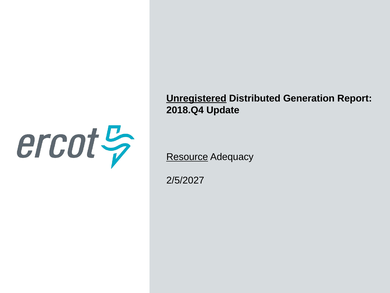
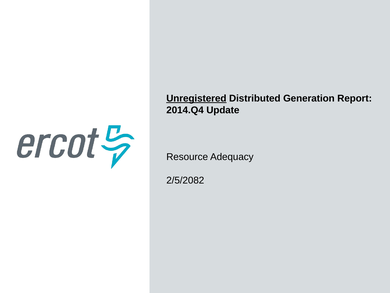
2018.Q4: 2018.Q4 -> 2014.Q4
Resource underline: present -> none
2/5/2027: 2/5/2027 -> 2/5/2082
